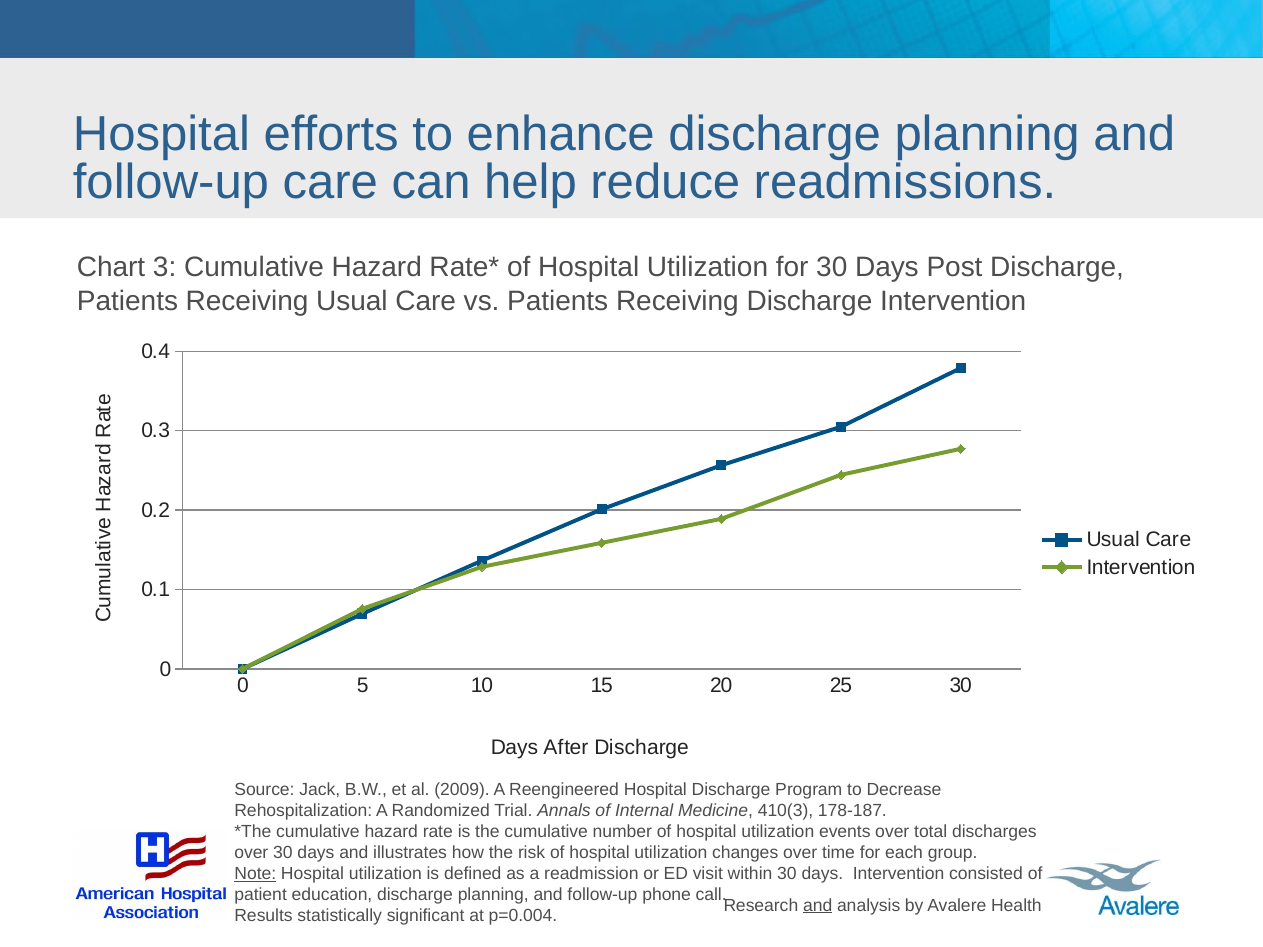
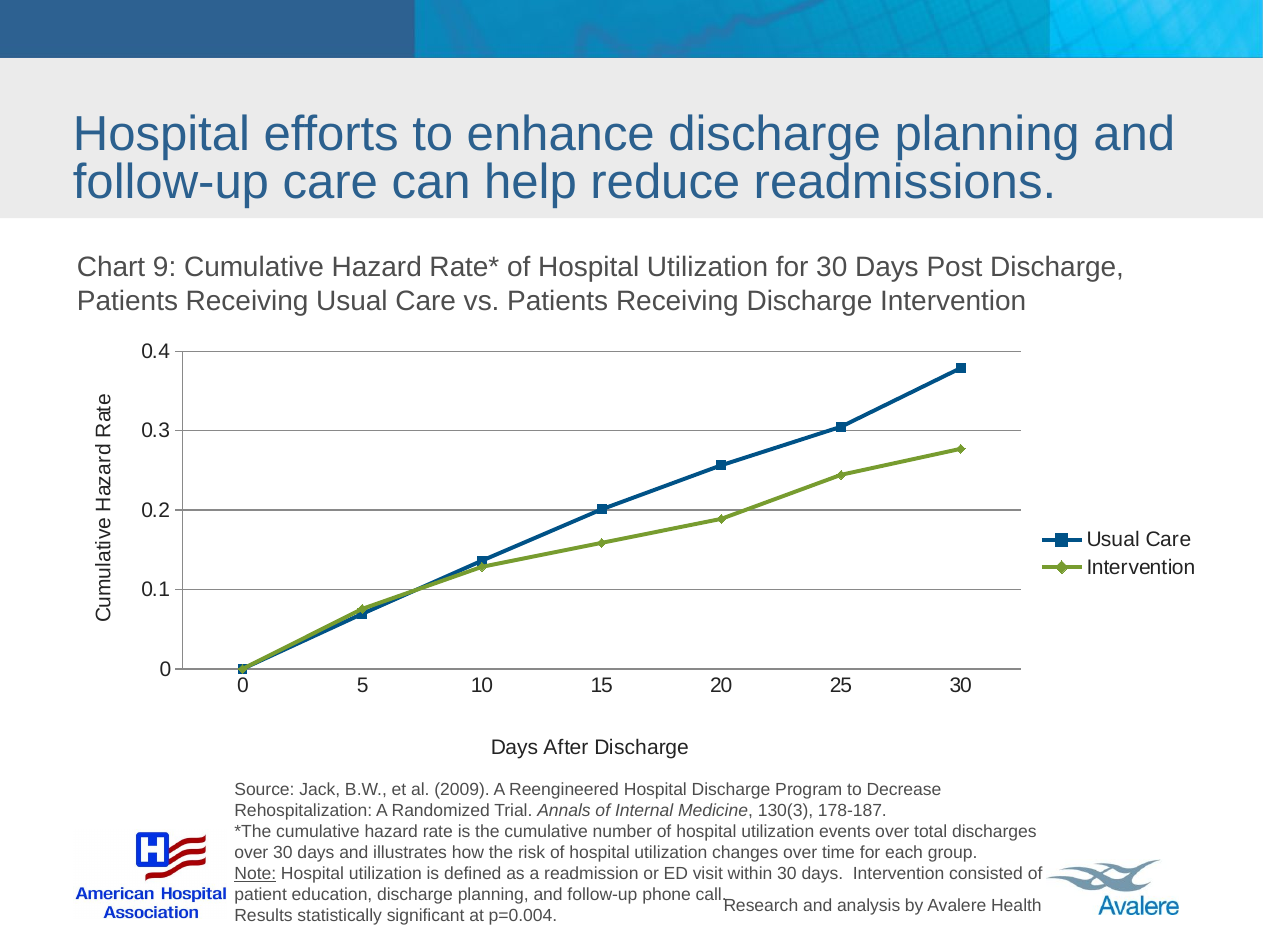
3: 3 -> 9
410(3: 410(3 -> 130(3
and at (818, 905) underline: present -> none
